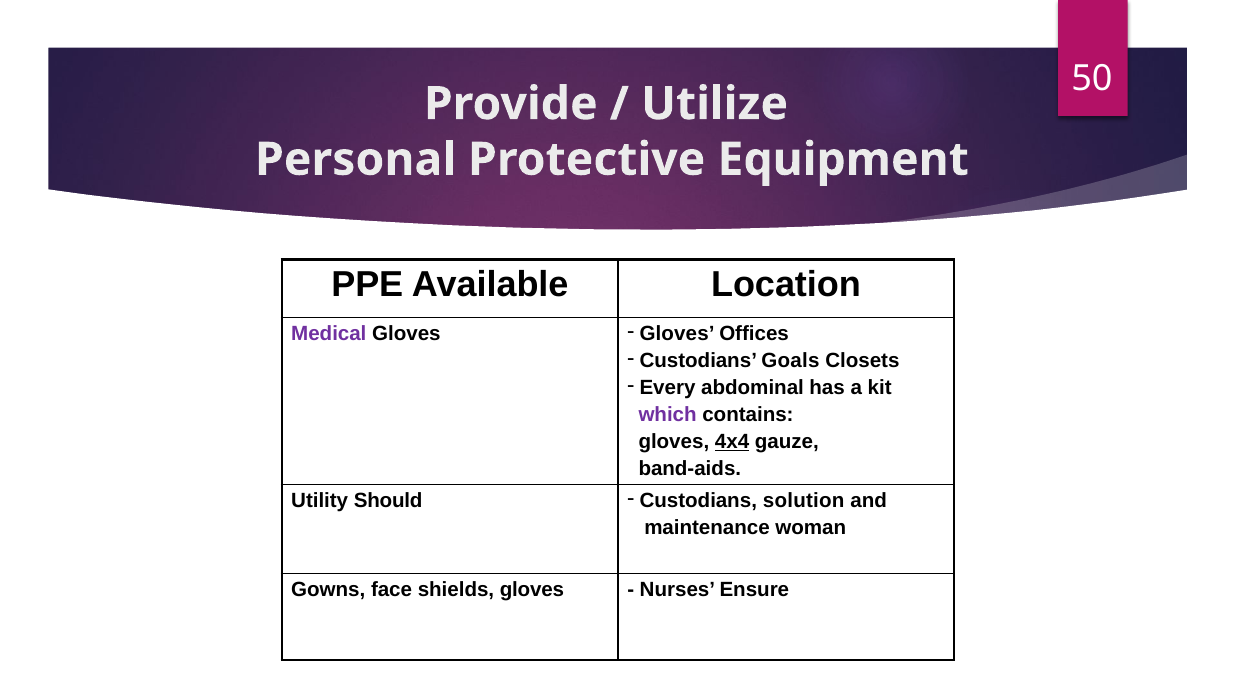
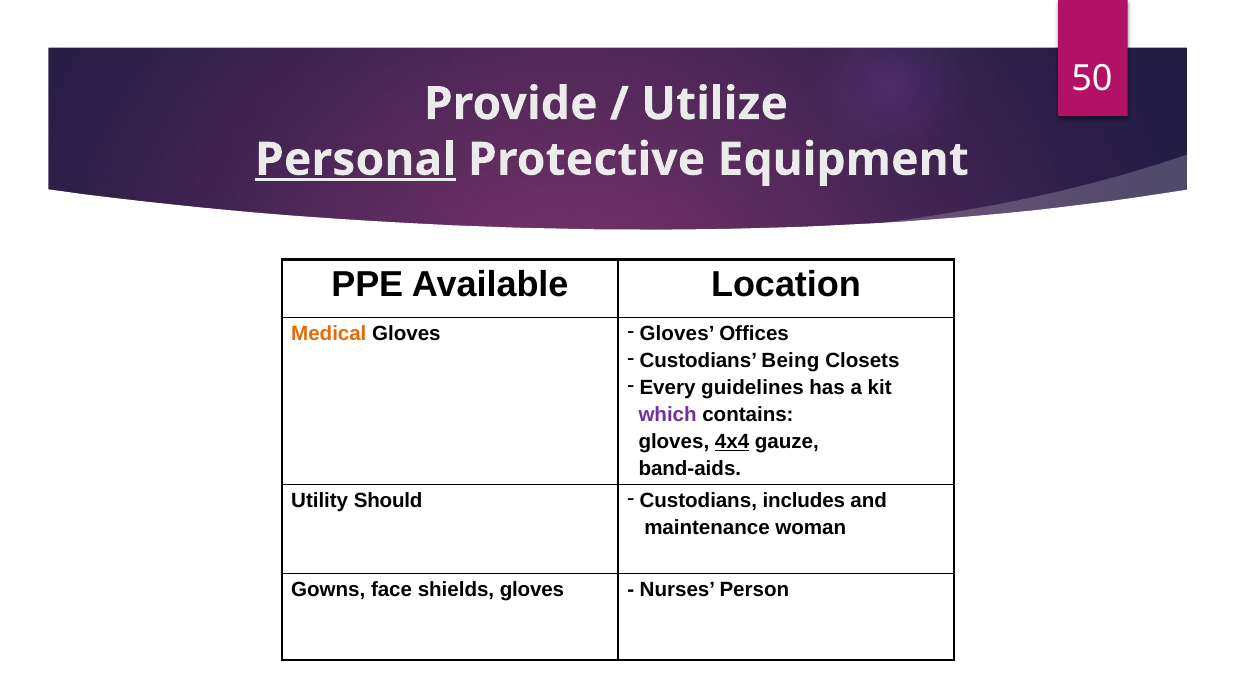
Personal underline: none -> present
Medical colour: purple -> orange
Goals: Goals -> Being
abdominal: abdominal -> guidelines
solution: solution -> includes
Ensure: Ensure -> Person
